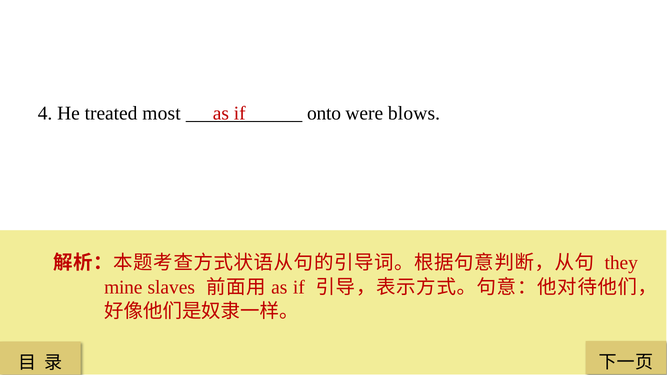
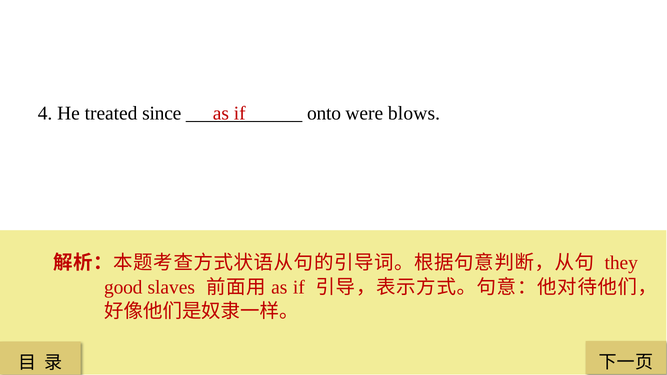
most: most -> since
mine: mine -> good
